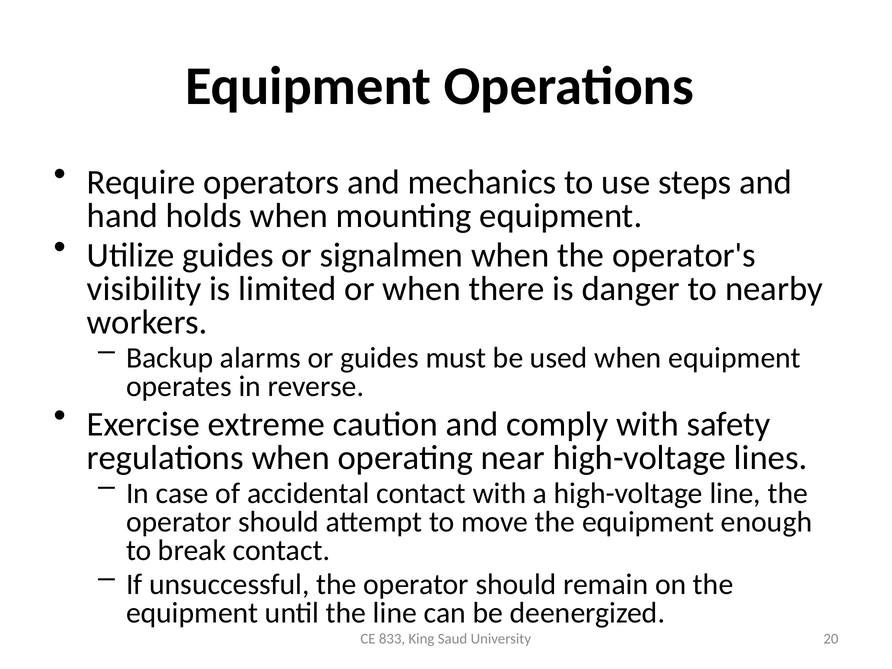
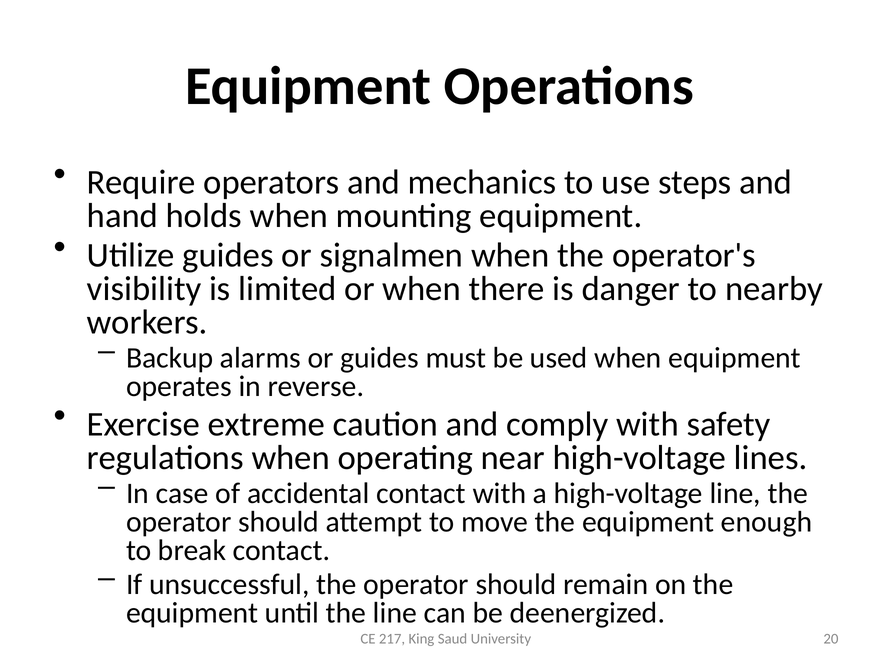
833: 833 -> 217
